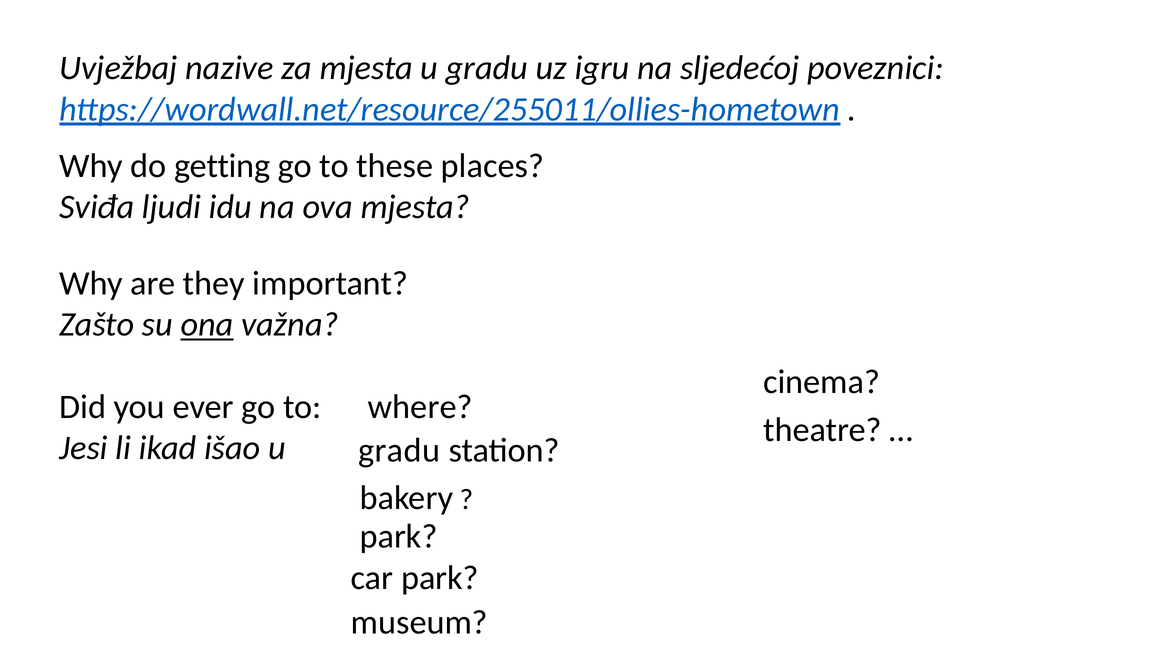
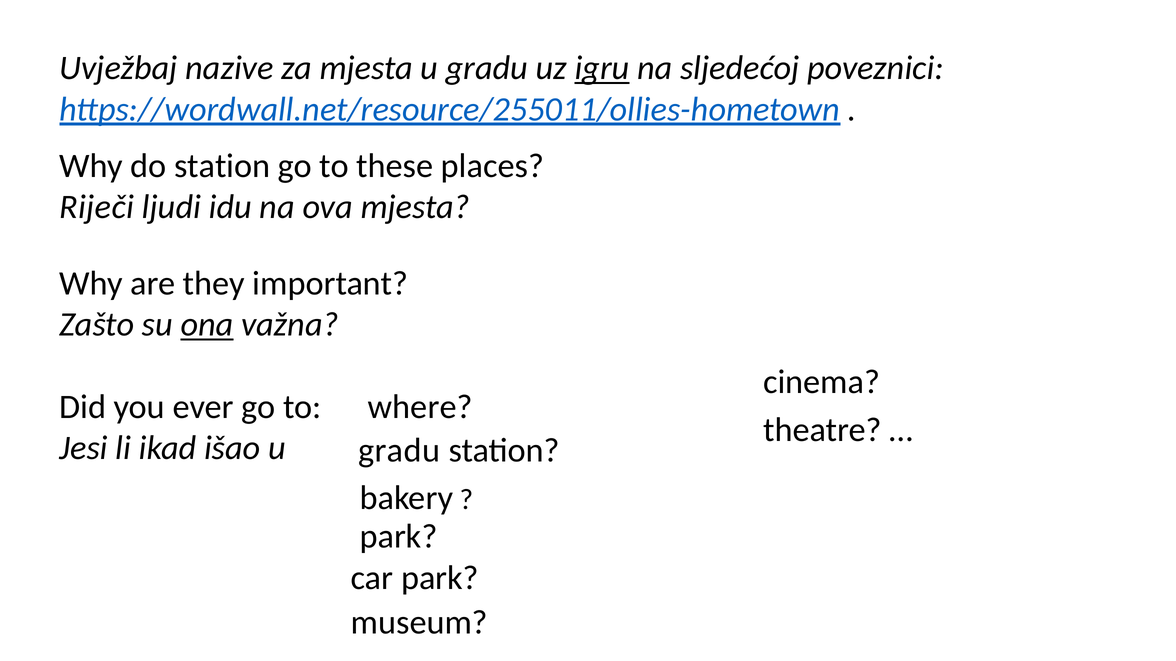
igru underline: none -> present
do getting: getting -> station
Sviđa: Sviđa -> Riječi
